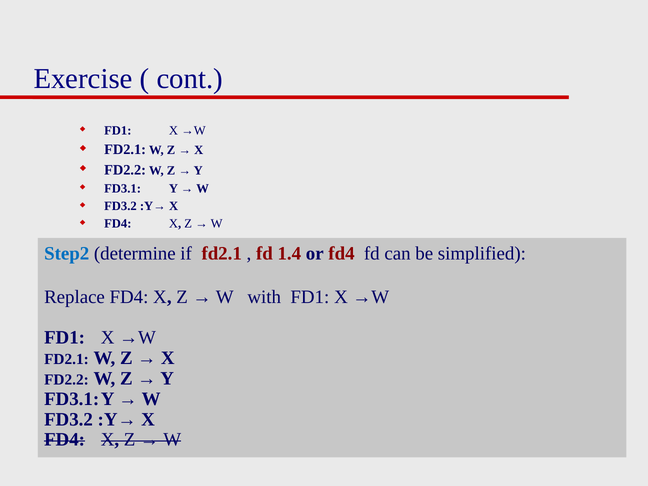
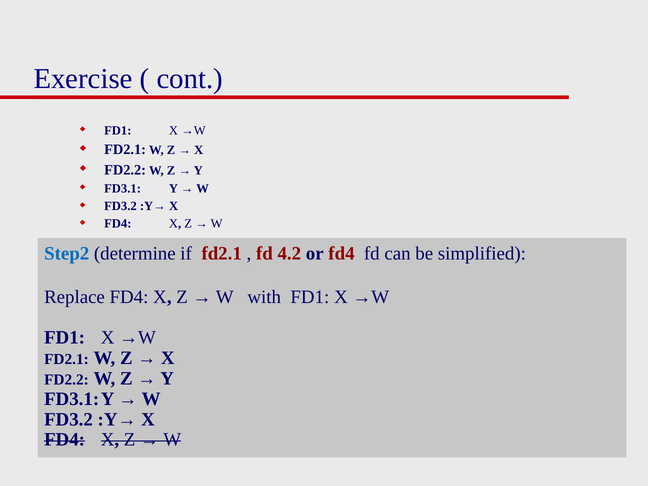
1.4: 1.4 -> 4.2
